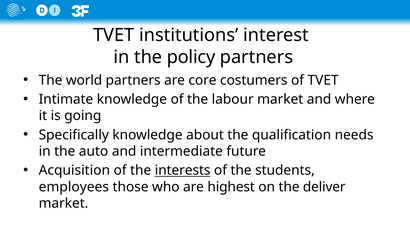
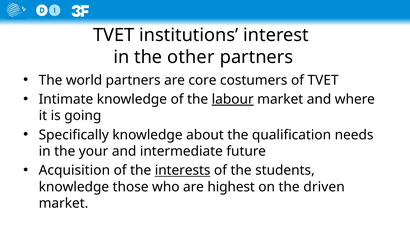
policy: policy -> other
labour underline: none -> present
auto: auto -> your
employees at (74, 187): employees -> knowledge
deliver: deliver -> driven
